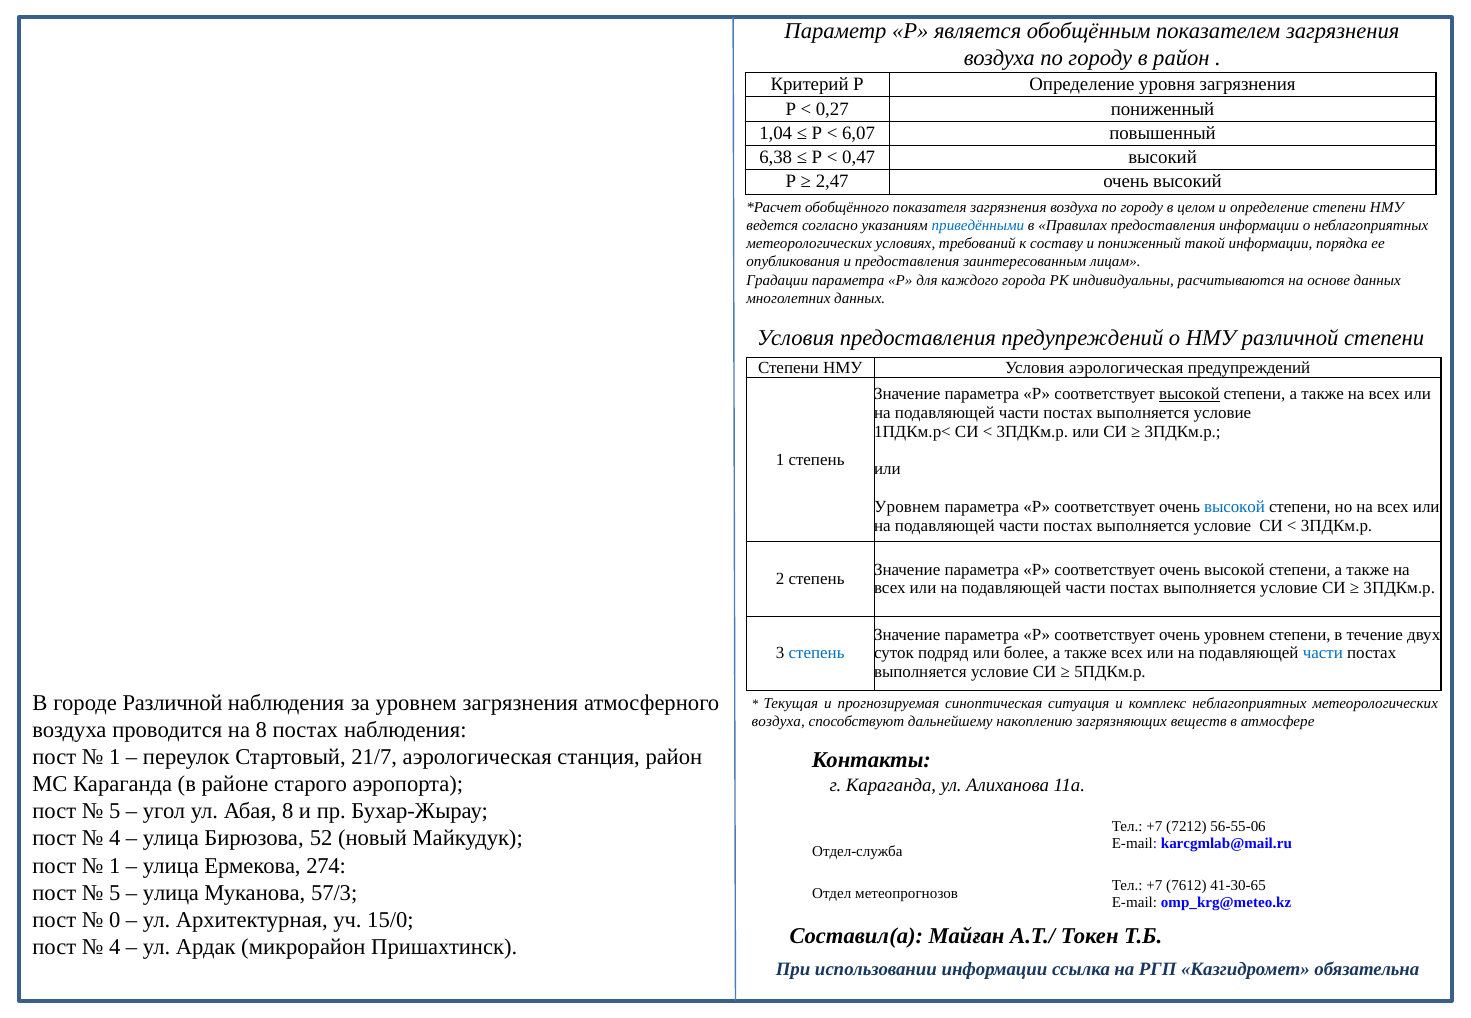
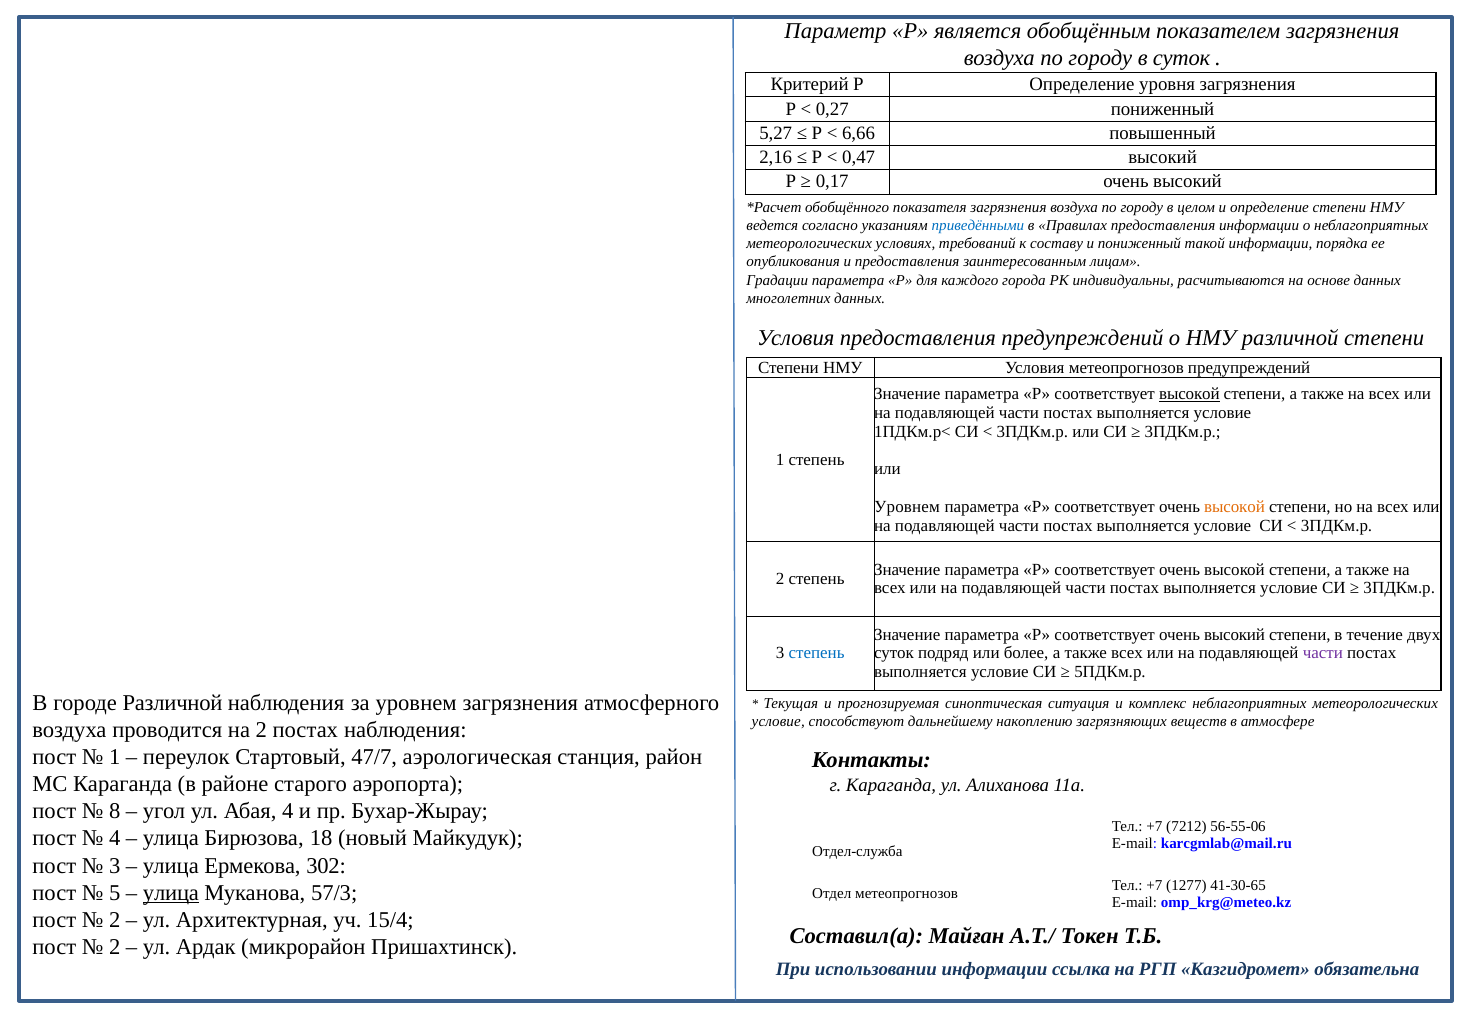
в район: район -> суток
1,04: 1,04 -> 5,27
6,07: 6,07 -> 6,66
6,38: 6,38 -> 2,16
2,47: 2,47 -> 0,17
Условия аэрологическая: аэрологическая -> метеопрогнозов
высокой at (1235, 507) colour: blue -> orange
соответствует очень уровнем: уровнем -> высокий
части at (1323, 654) colour: blue -> purple
воздуха at (778, 722): воздуха -> условие
на 8: 8 -> 2
21/7: 21/7 -> 47/7
5 at (115, 812): 5 -> 8
Абая 8: 8 -> 4
52: 52 -> 18
1 at (115, 866): 1 -> 3
274: 274 -> 302
7612: 7612 -> 1277
улица at (171, 893) underline: none -> present
0 at (115, 920): 0 -> 2
15/0: 15/0 -> 15/4
4 at (115, 947): 4 -> 2
